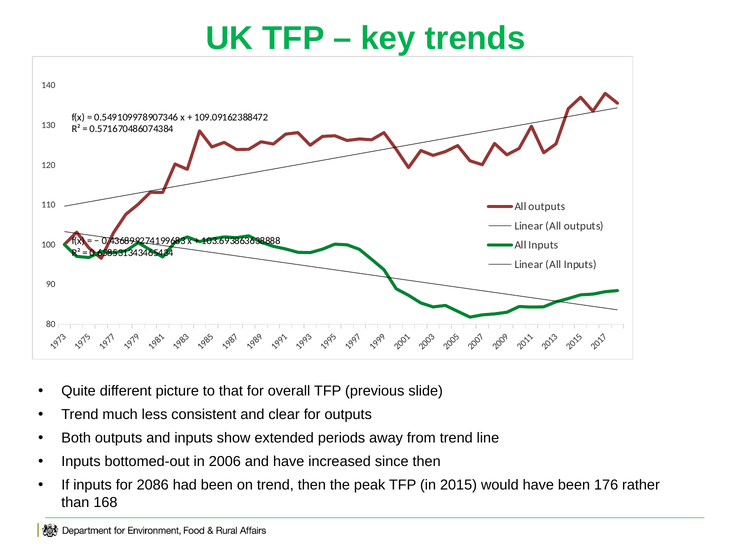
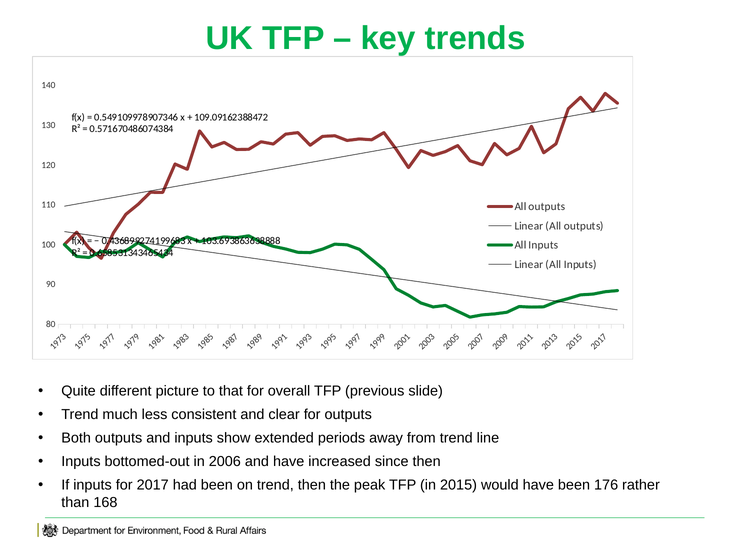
2086: 2086 -> 2017
